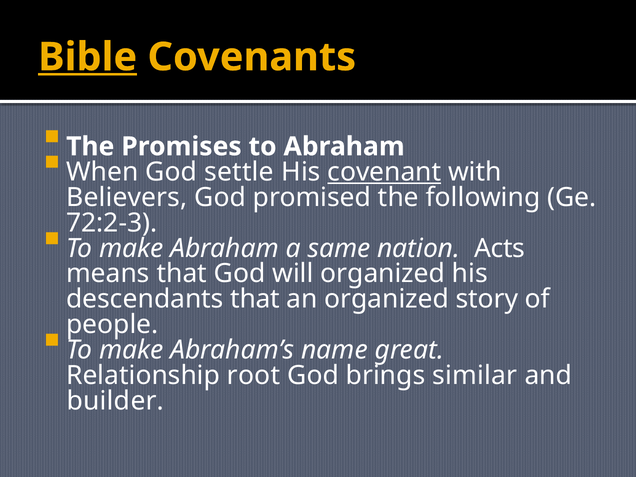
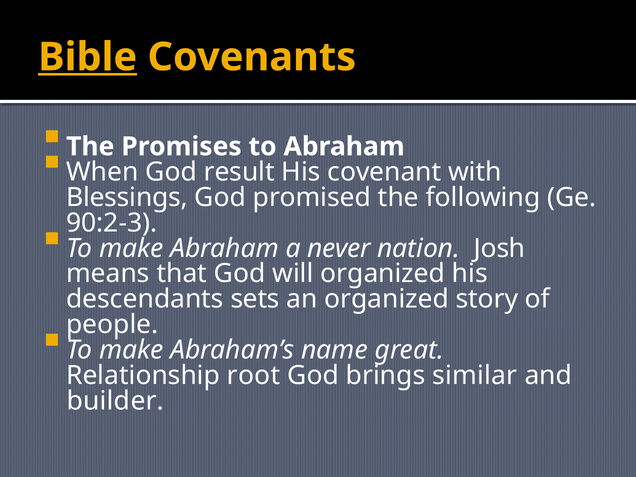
settle: settle -> result
covenant underline: present -> none
Believers: Believers -> Blessings
72:2-3: 72:2-3 -> 90:2-3
same: same -> never
Acts: Acts -> Josh
descendants that: that -> sets
